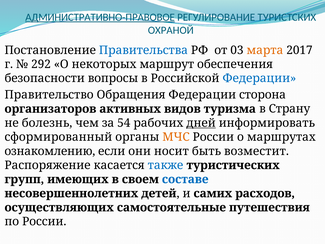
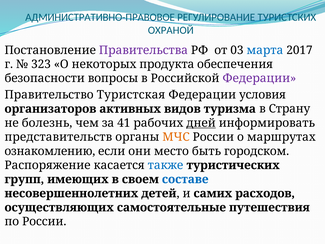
АДМИНИСТРАТИВНО-ПРАВОВОЕ underline: present -> none
Правительства colour: blue -> purple
марта colour: orange -> blue
292: 292 -> 323
маршрут: маршрут -> продукта
Федерации at (259, 78) colour: blue -> purple
Обращения: Обращения -> Туристская
сторона: сторона -> условия
54: 54 -> 41
сформированный: сформированный -> представительств
носит: носит -> место
возместит: возместит -> городском
